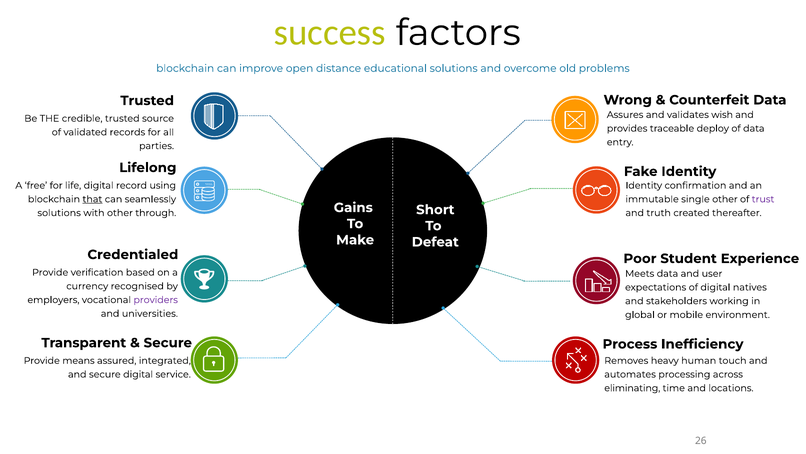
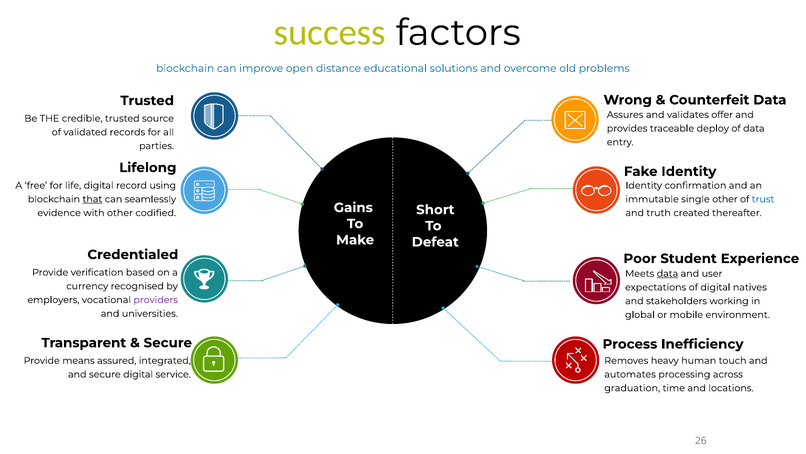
wish: wish -> offer
trust colour: purple -> blue
solutions at (59, 213): solutions -> evidence
through: through -> codified
data at (667, 273) underline: none -> present
eliminating: eliminating -> graduation
